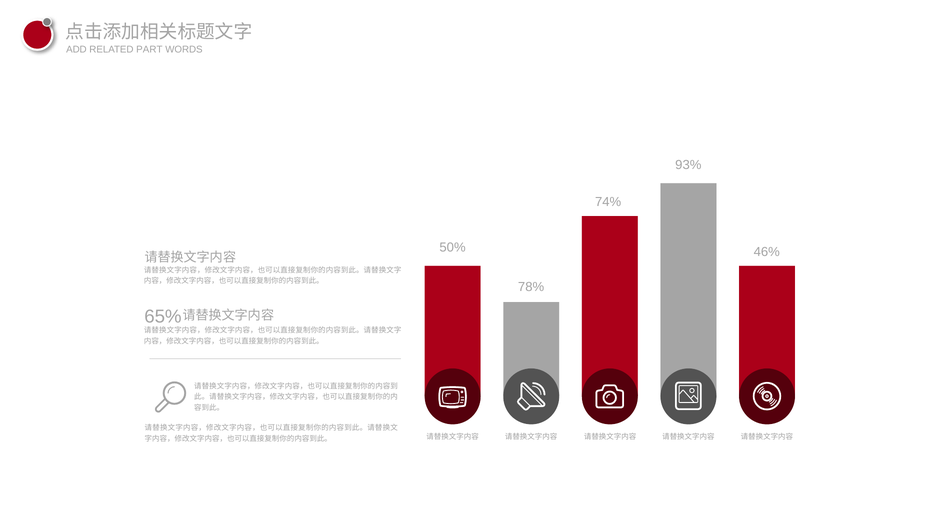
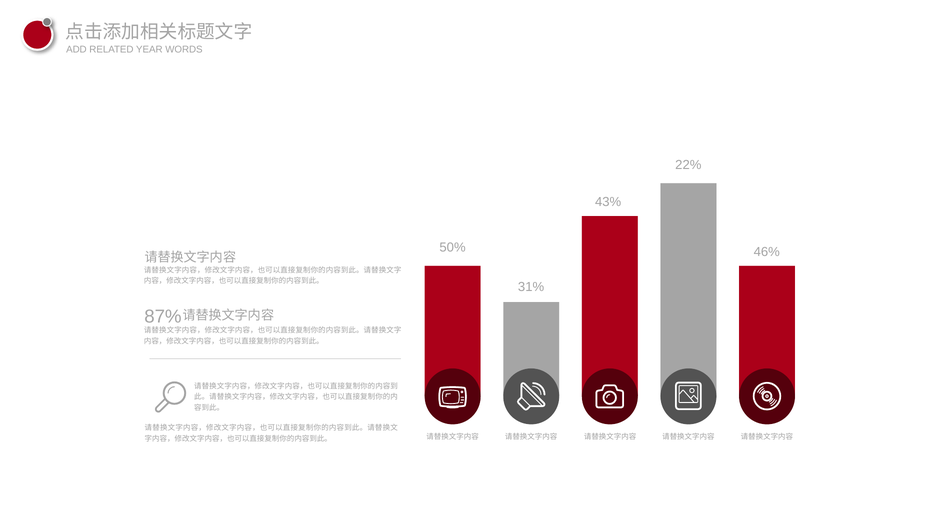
PART: PART -> YEAR
93%: 93% -> 22%
74%: 74% -> 43%
78%: 78% -> 31%
65%: 65% -> 87%
